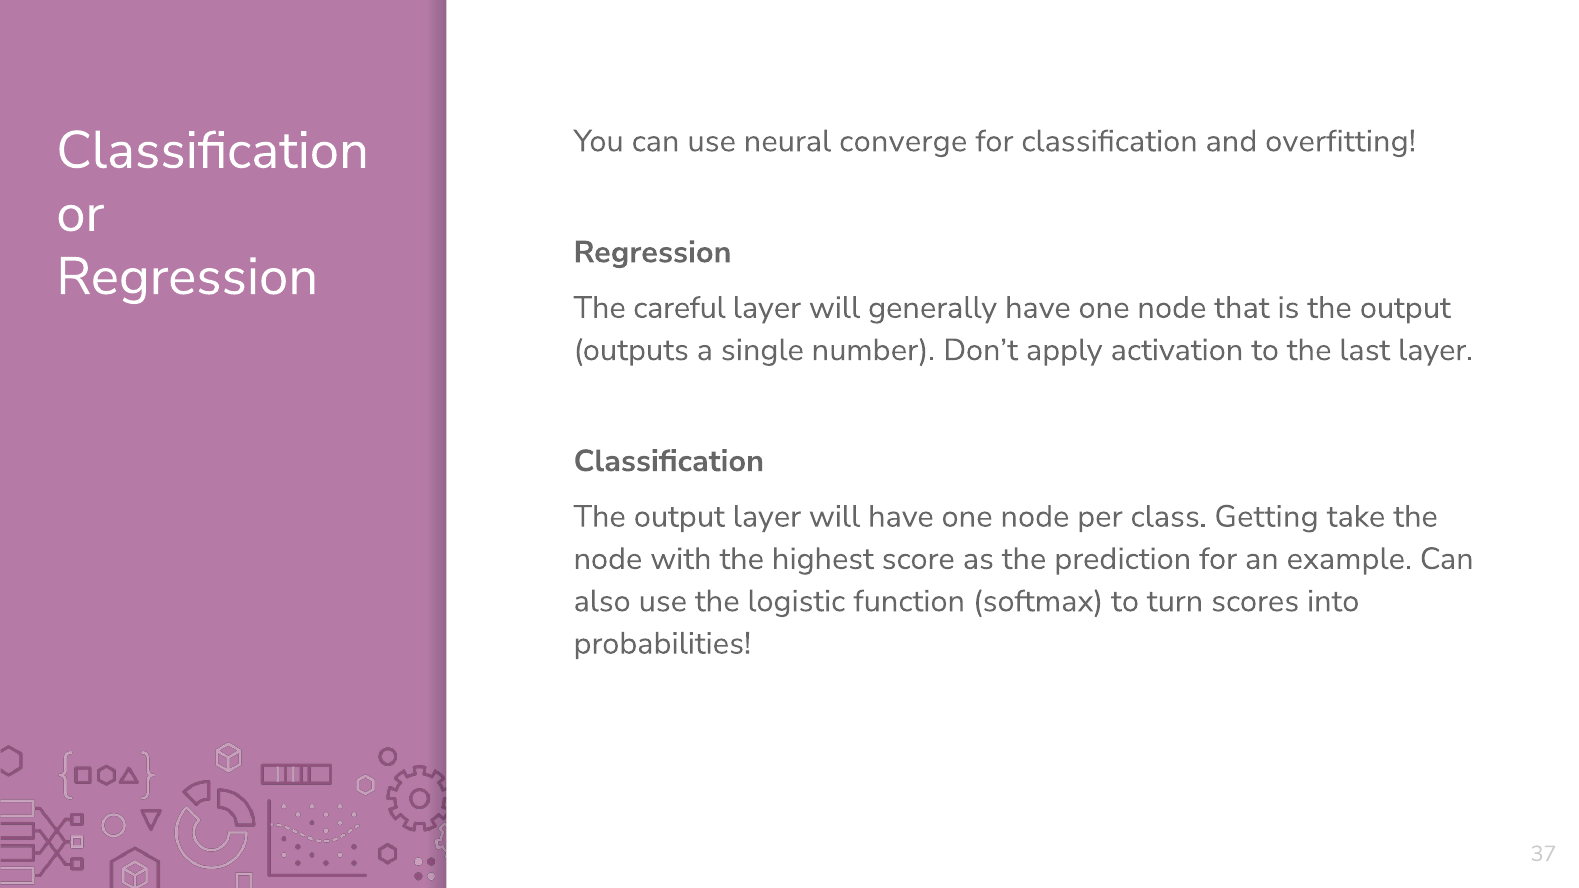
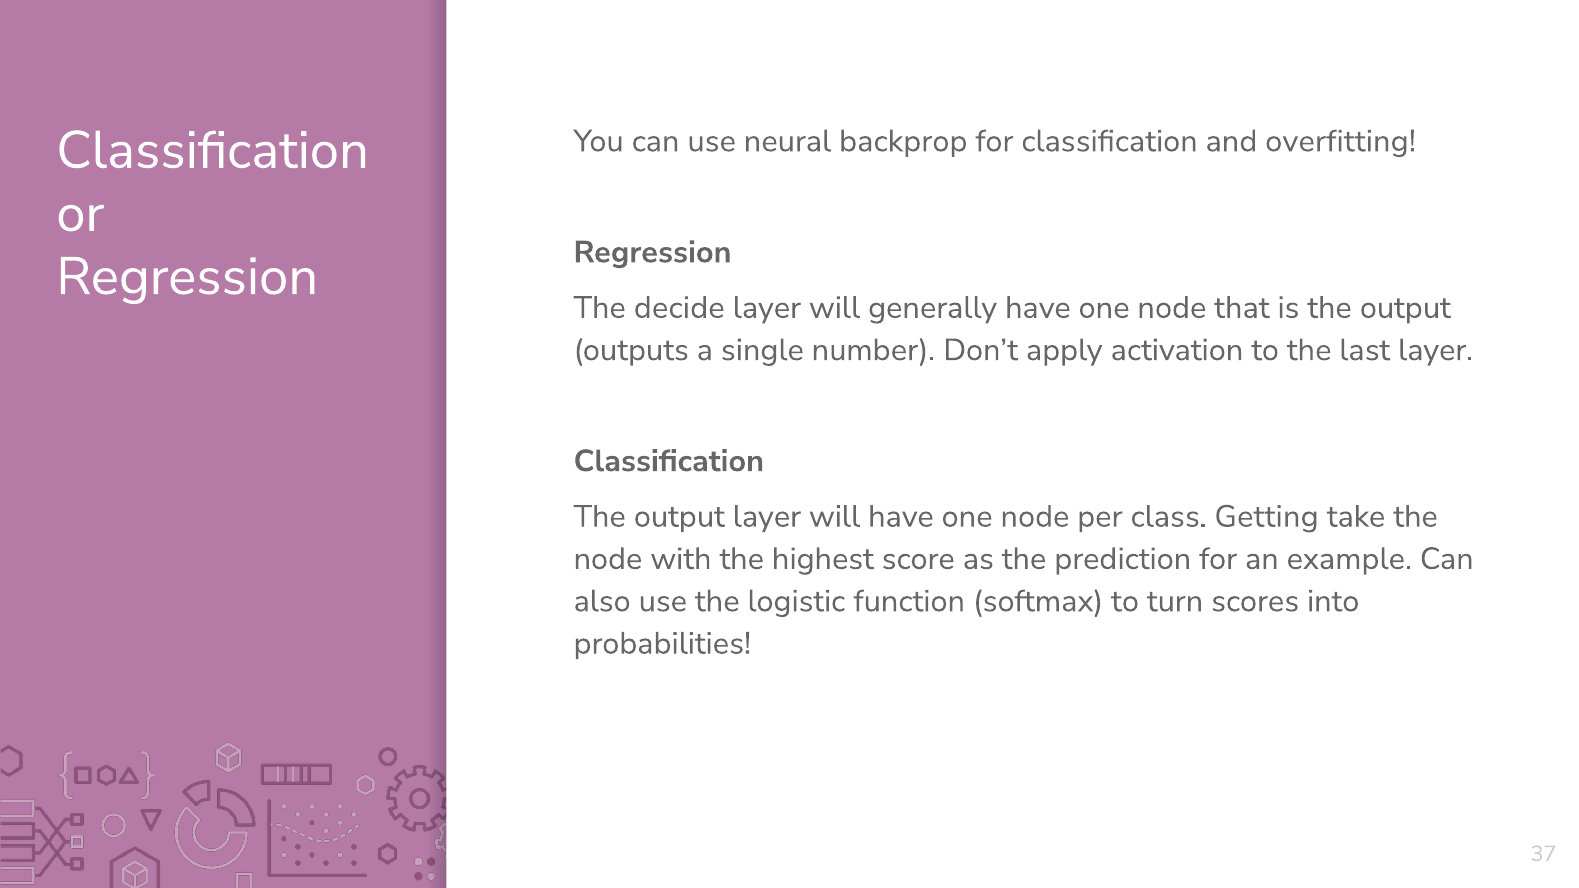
converge: converge -> backprop
careful: careful -> decide
